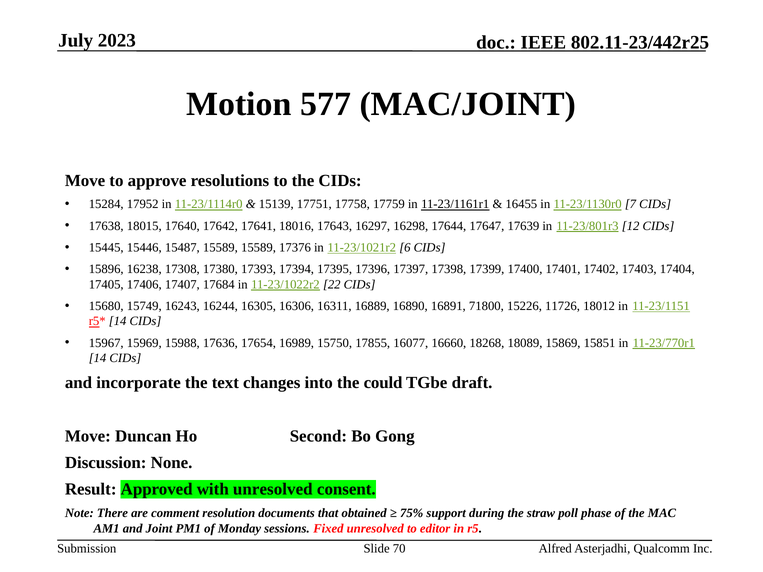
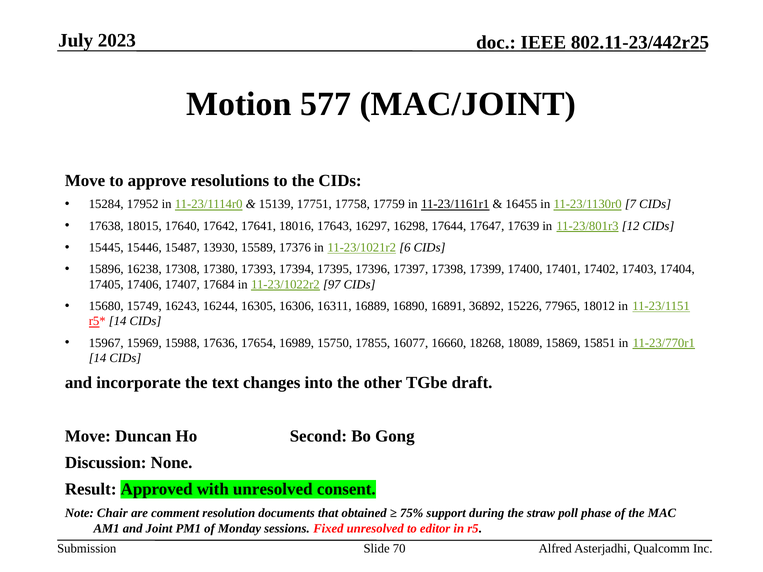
15487 15589: 15589 -> 13930
22: 22 -> 97
71800: 71800 -> 36892
11726: 11726 -> 77965
could: could -> other
There: There -> Chair
